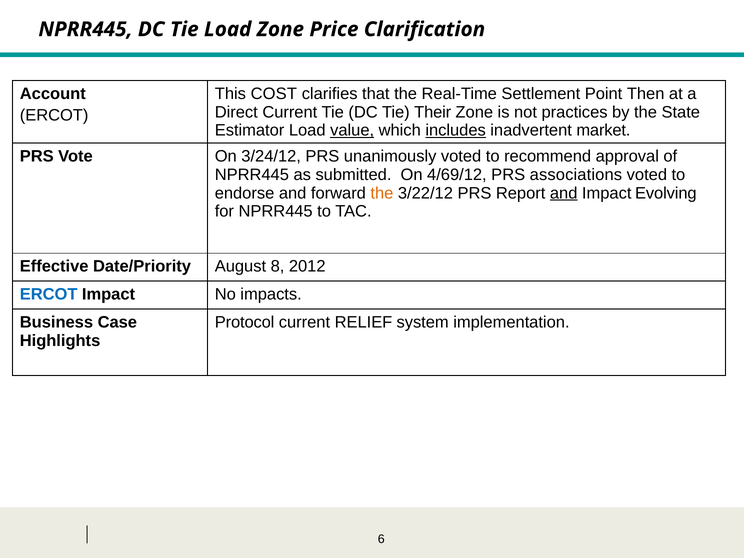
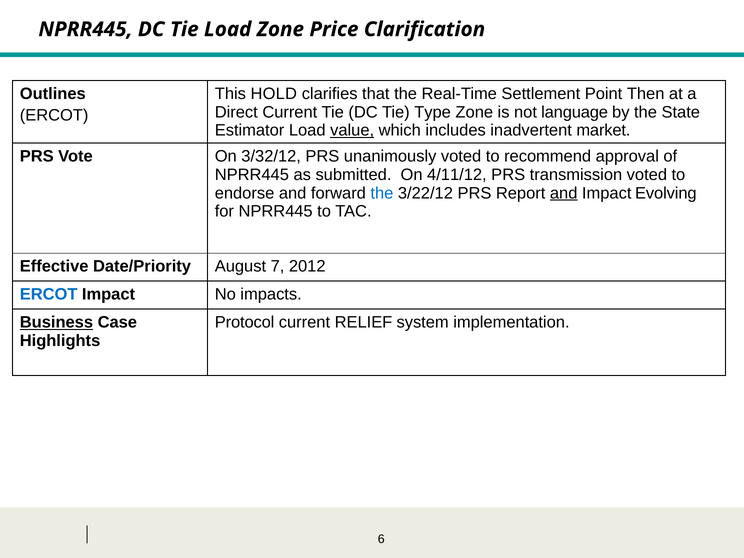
Account: Account -> Outlines
COST: COST -> HOLD
Their: Their -> Type
practices: practices -> language
includes underline: present -> none
3/24/12: 3/24/12 -> 3/32/12
4/69/12: 4/69/12 -> 4/11/12
associations: associations -> transmission
the at (382, 193) colour: orange -> blue
8: 8 -> 7
Business underline: none -> present
